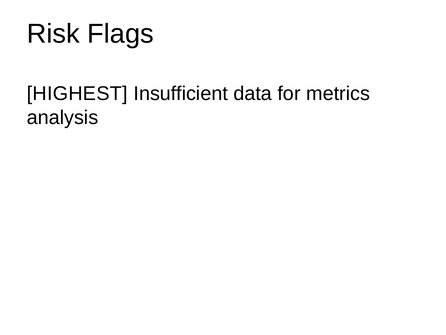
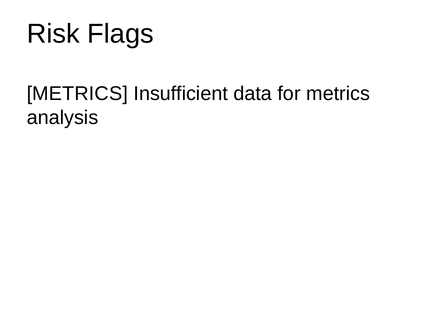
HIGHEST at (77, 94): HIGHEST -> METRICS
